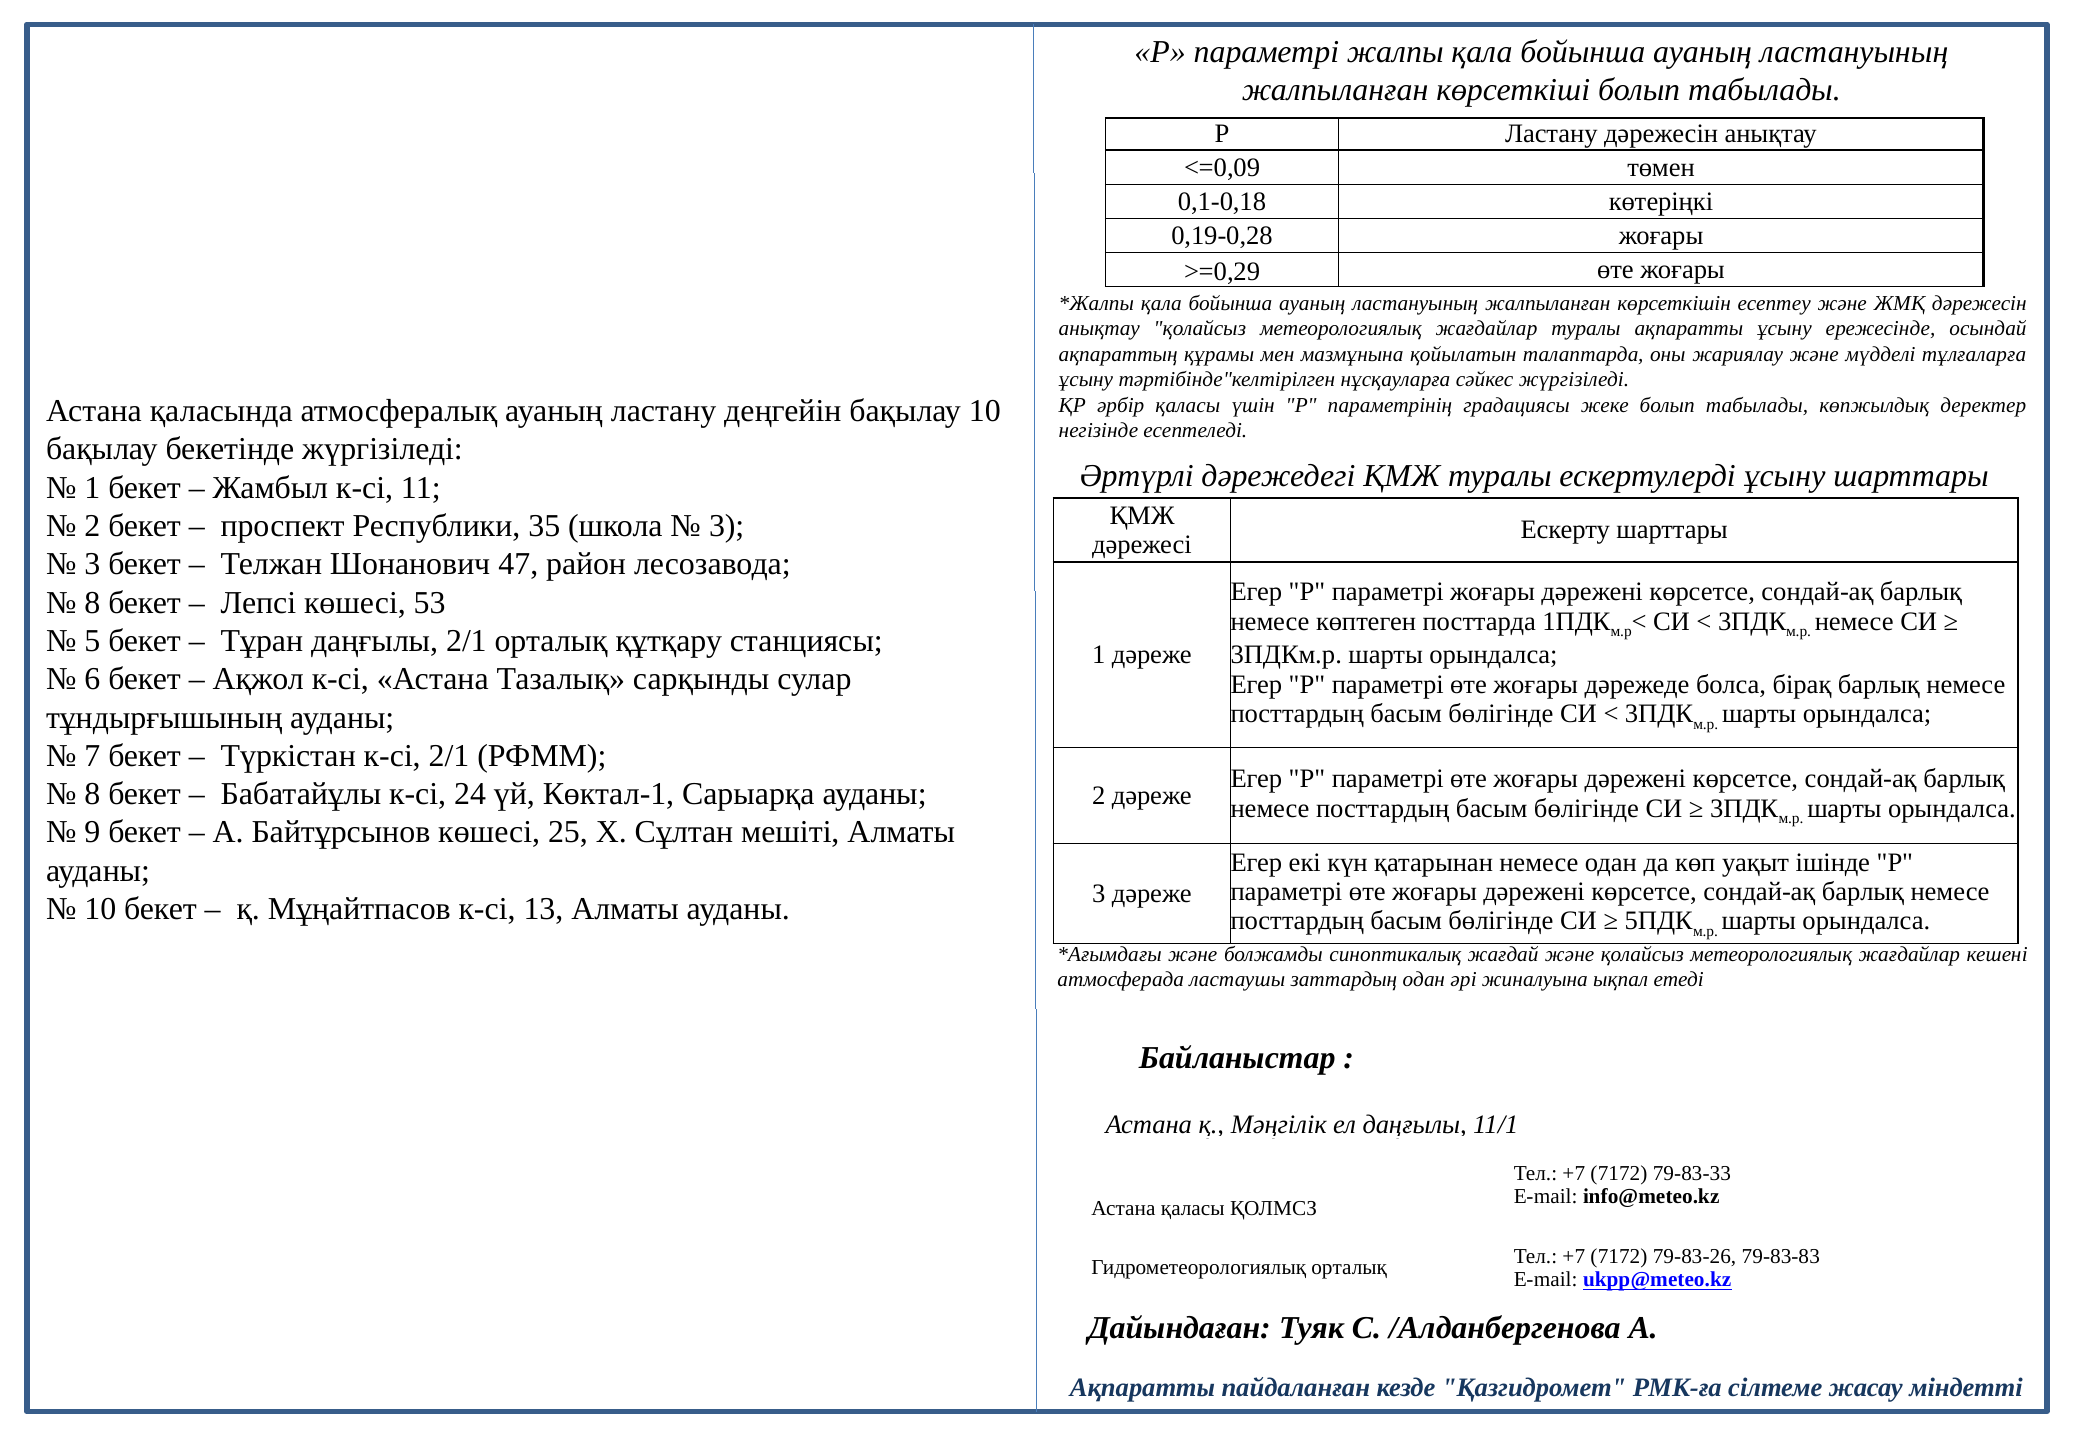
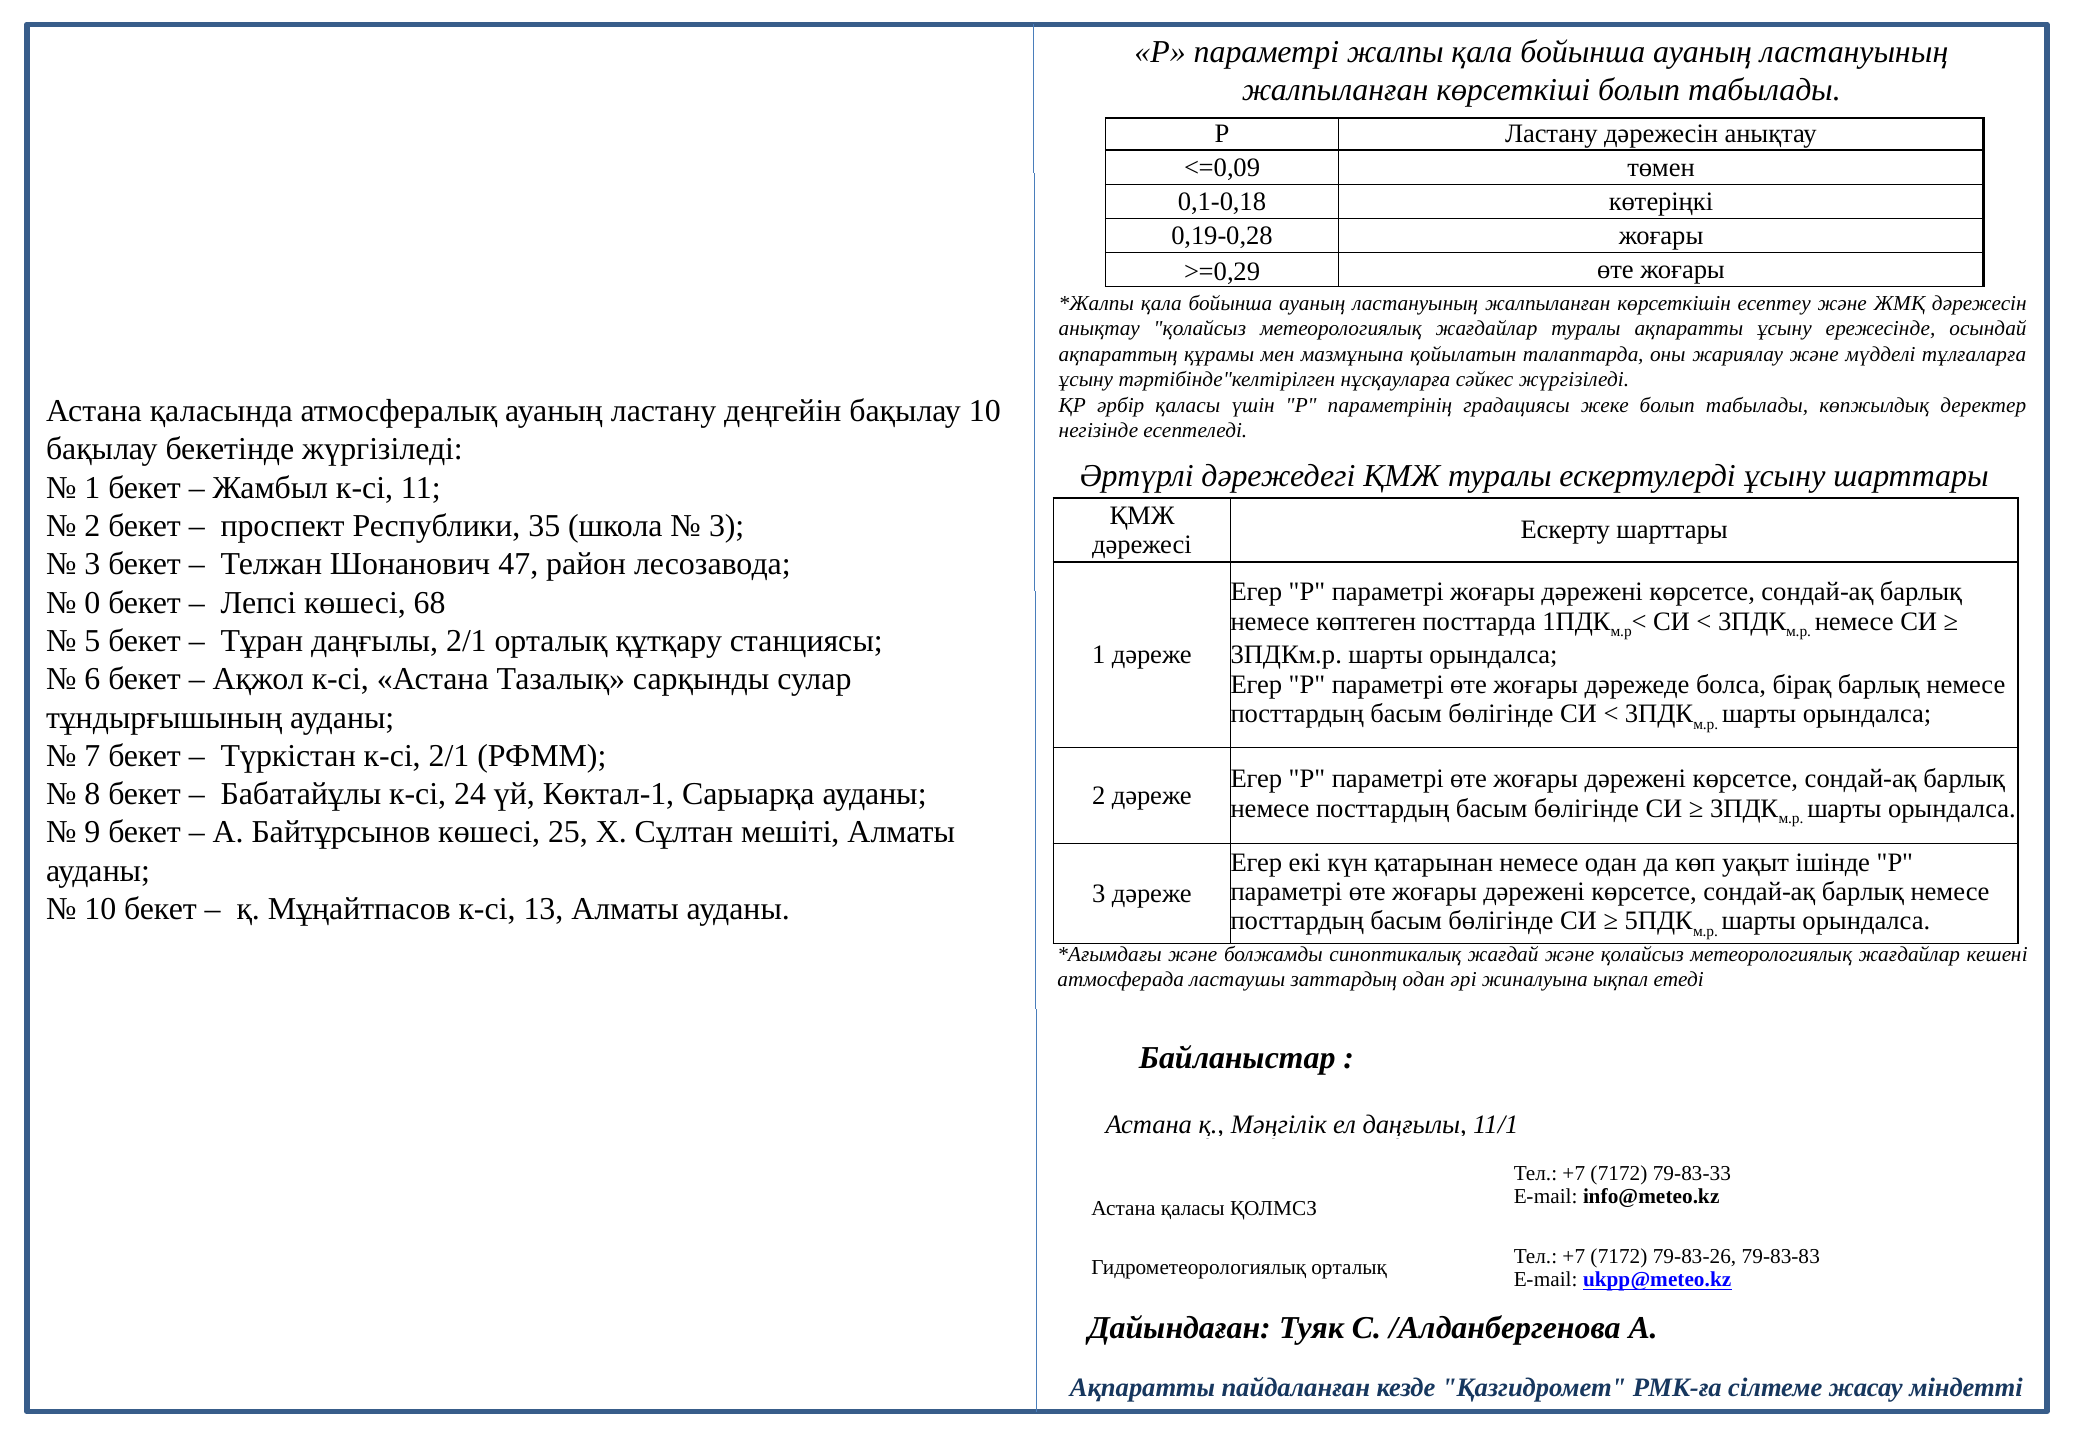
8 at (92, 603): 8 -> 0
53: 53 -> 68
